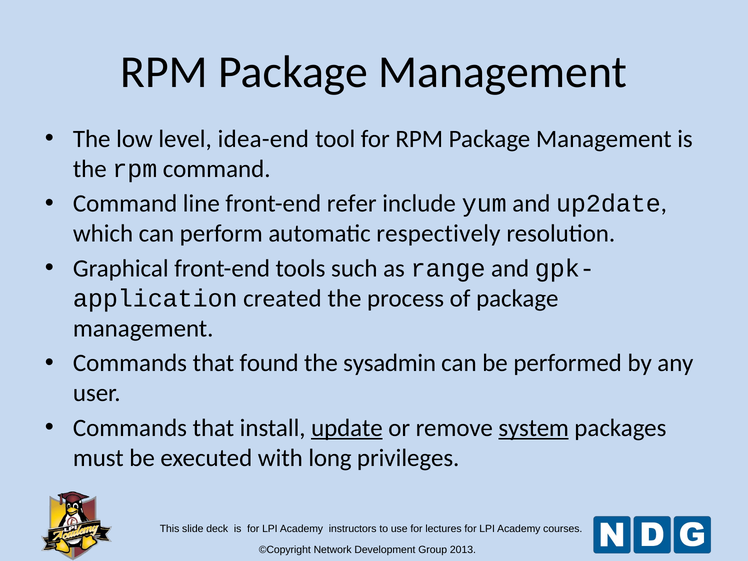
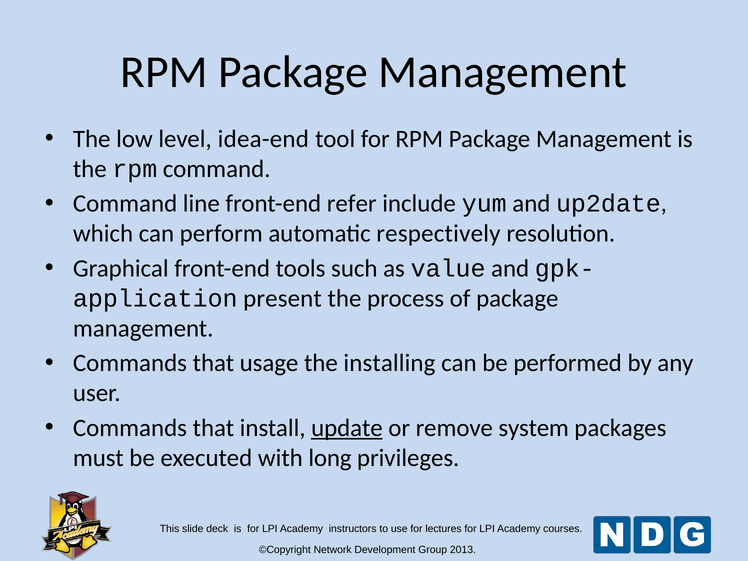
range: range -> value
created: created -> present
found: found -> usage
sysadmin: sysadmin -> installing
system underline: present -> none
